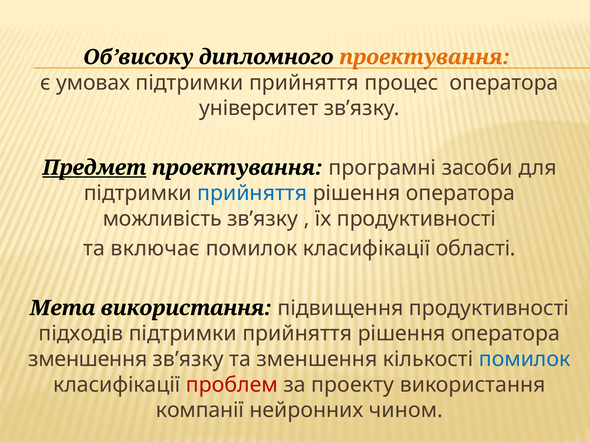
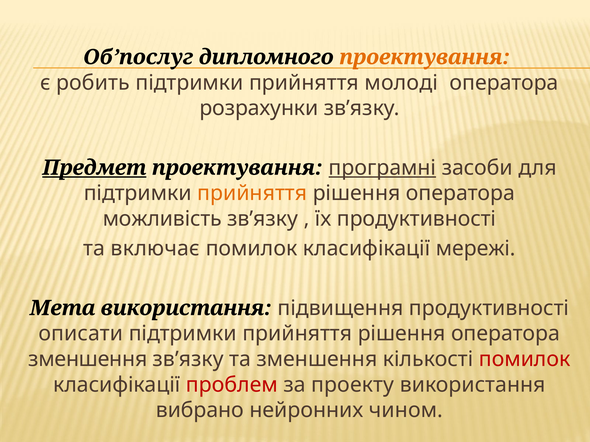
Об’високу: Об’високу -> Об’послуг
умовах: умовах -> робить
процес: процес -> молоді
університет: університет -> розрахунки
програмні underline: none -> present
прийняття at (252, 193) colour: blue -> orange
області: області -> мережі
підходів: підходів -> описати
помилок at (525, 360) colour: blue -> red
компанії: компанії -> вибрано
